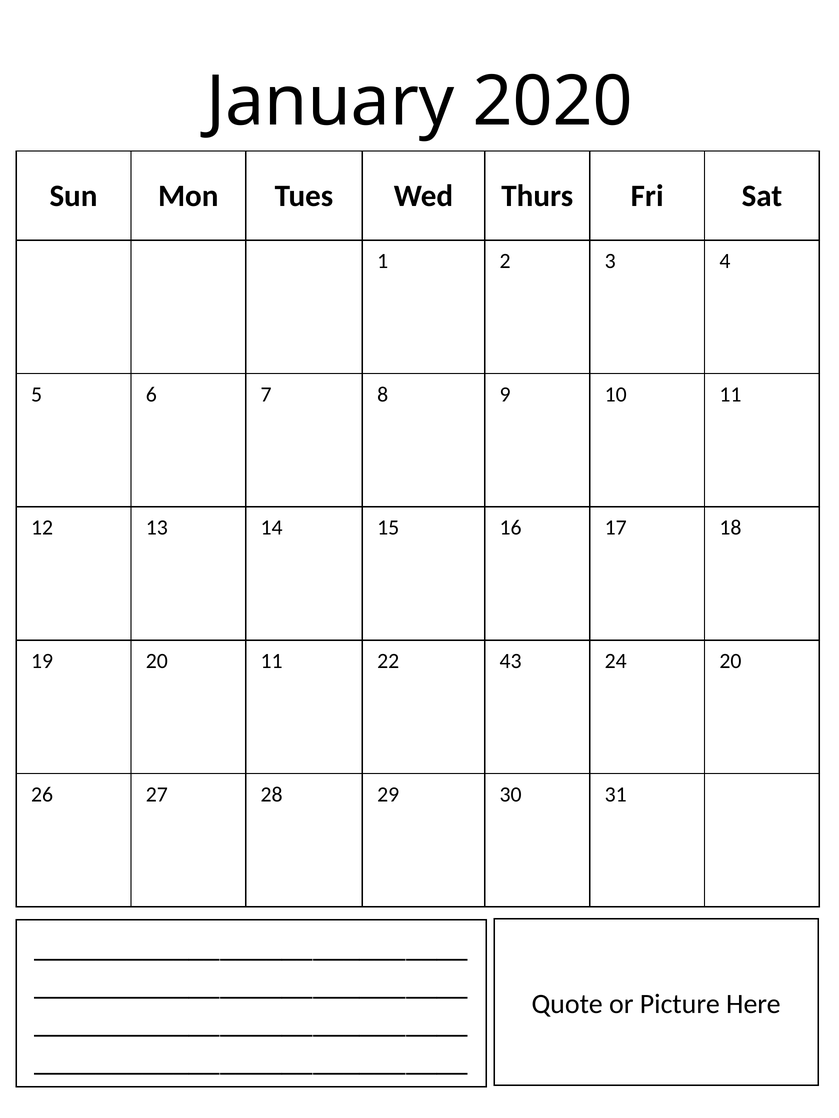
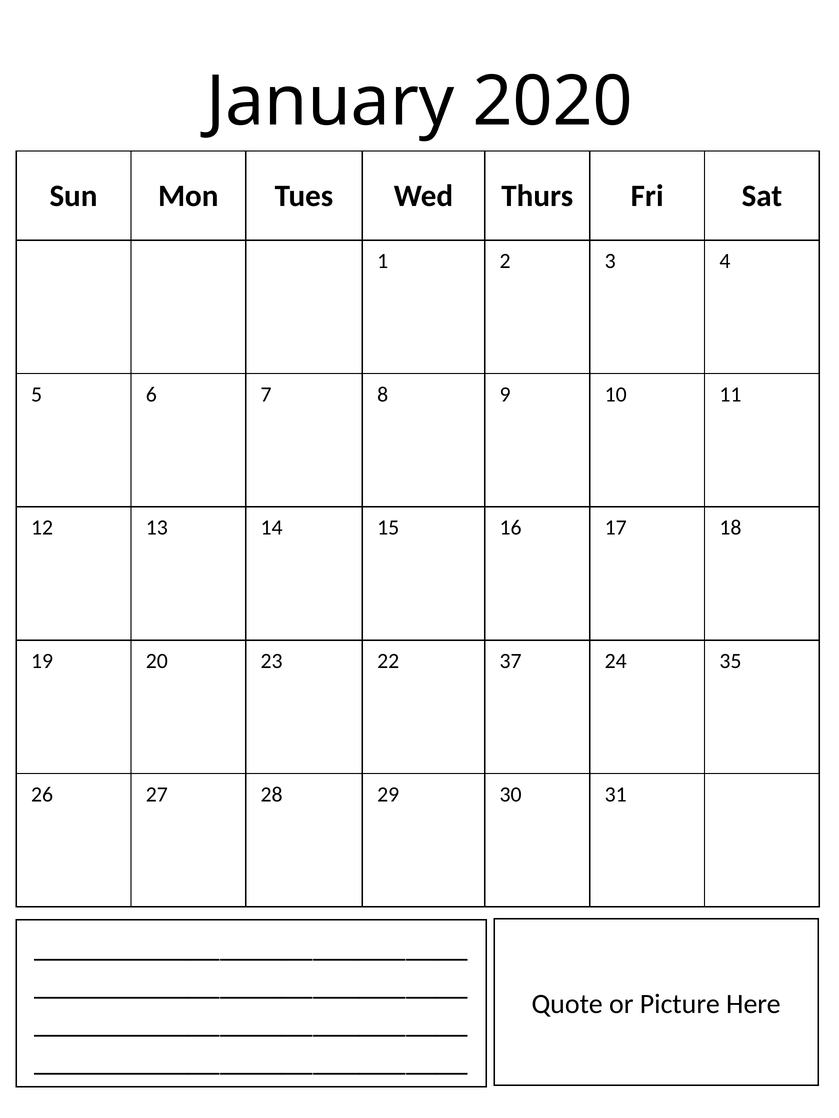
20 11: 11 -> 23
43: 43 -> 37
24 20: 20 -> 35
